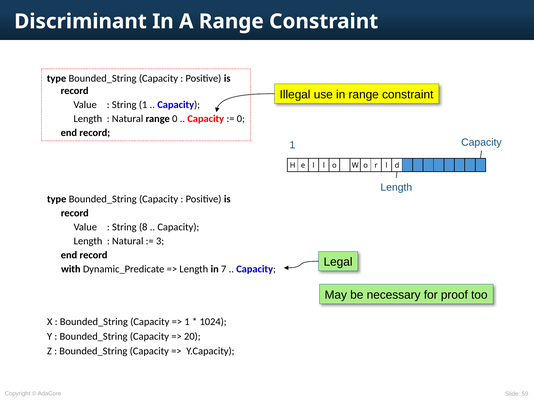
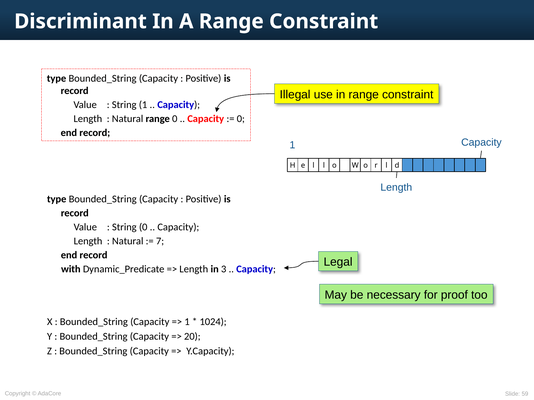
String 8: 8 -> 0
3: 3 -> 7
7: 7 -> 3
